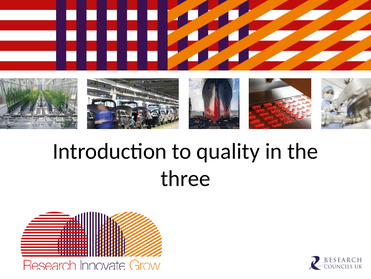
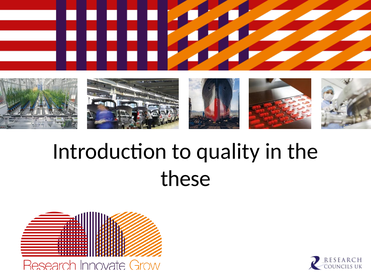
three: three -> these
